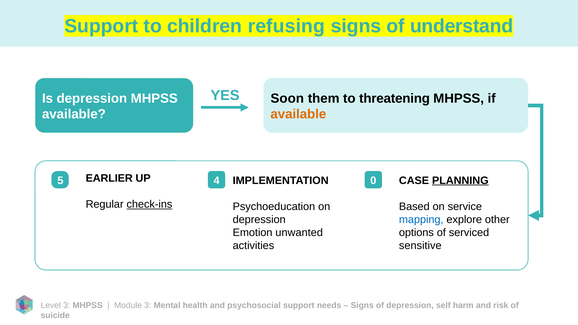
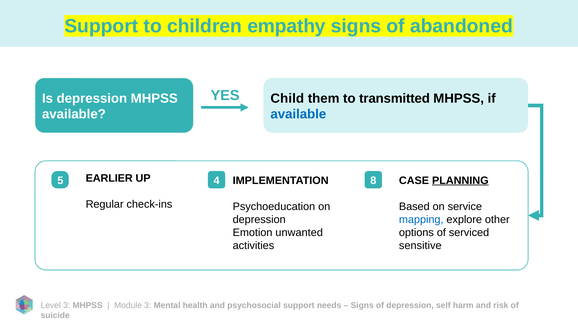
refusing: refusing -> empathy
understand: understand -> abandoned
Soon: Soon -> Child
threatening: threatening -> transmitted
available at (298, 114) colour: orange -> blue
0: 0 -> 8
check-ins underline: present -> none
